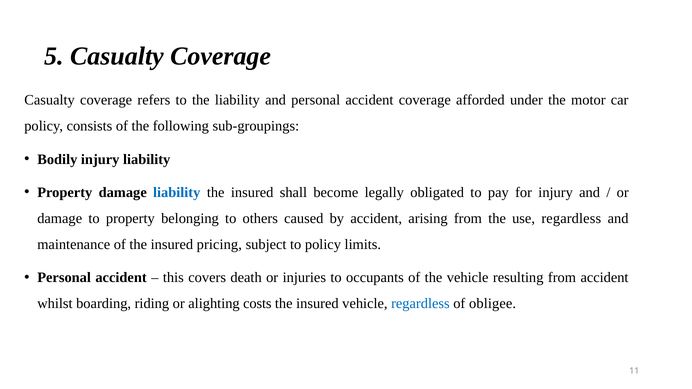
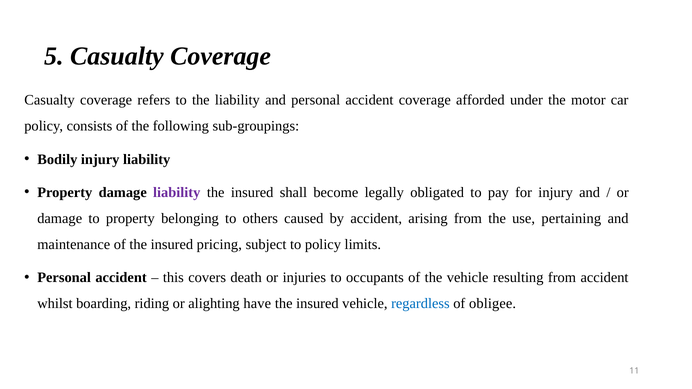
liability at (177, 193) colour: blue -> purple
use regardless: regardless -> pertaining
costs: costs -> have
